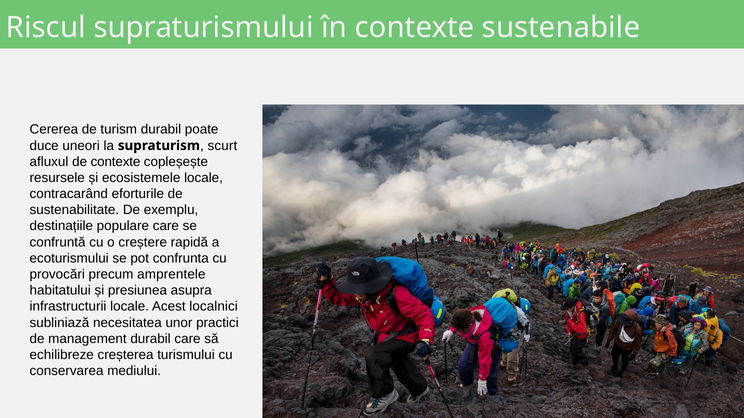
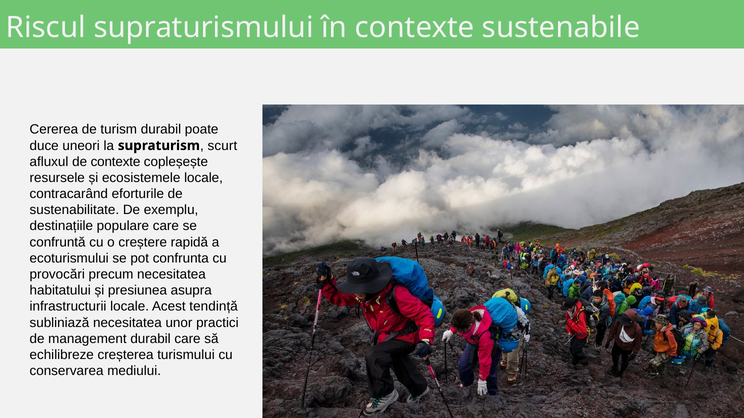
precum amprentele: amprentele -> necesitatea
localnici: localnici -> tendință
